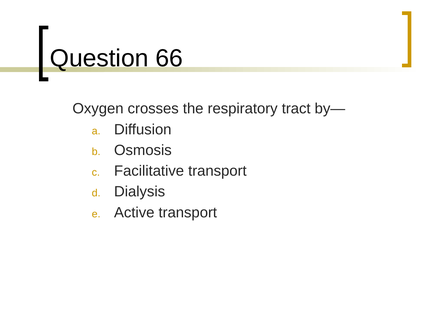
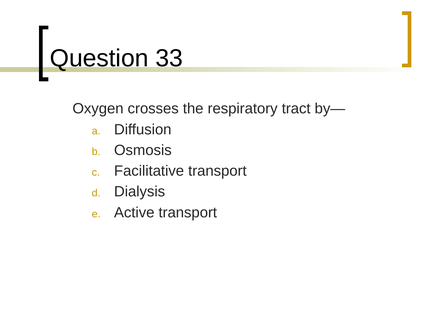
66: 66 -> 33
